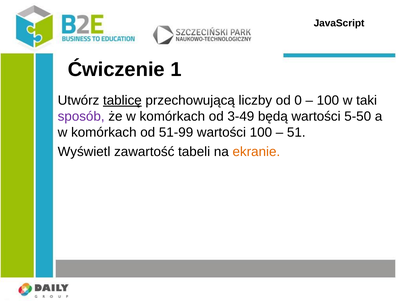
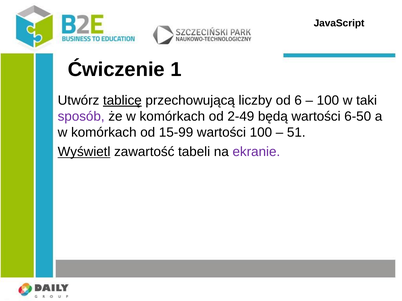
0: 0 -> 6
3-49: 3-49 -> 2-49
5-50: 5-50 -> 6-50
51-99: 51-99 -> 15-99
Wyświetl underline: none -> present
ekranie colour: orange -> purple
